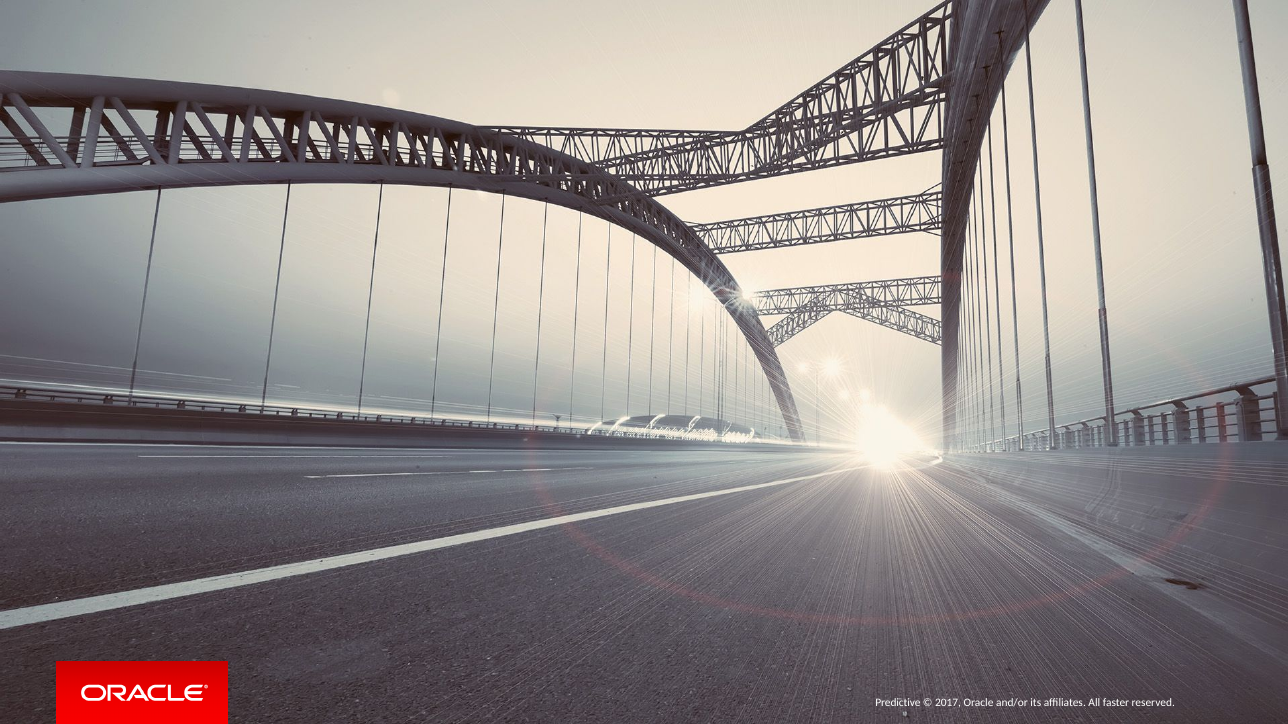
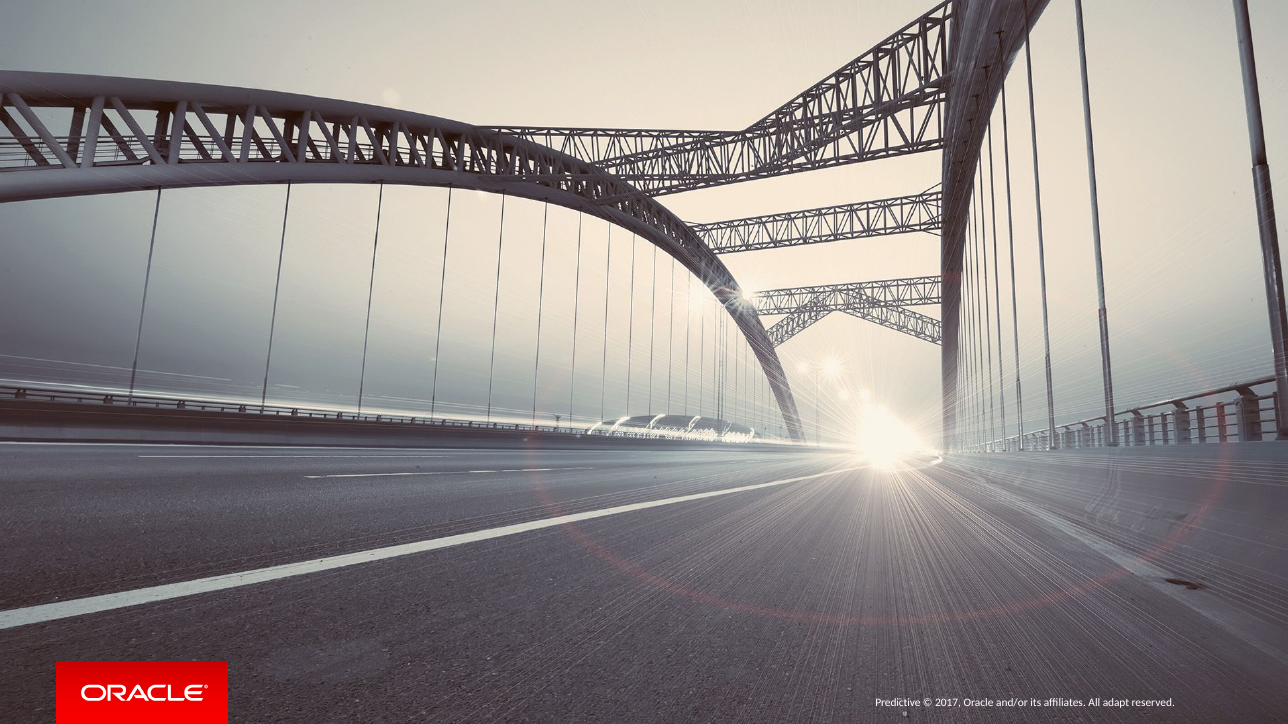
faster: faster -> adapt
